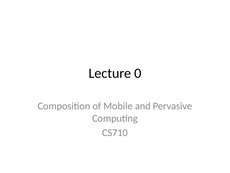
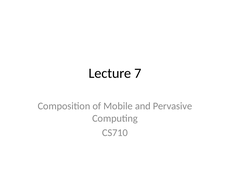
0: 0 -> 7
